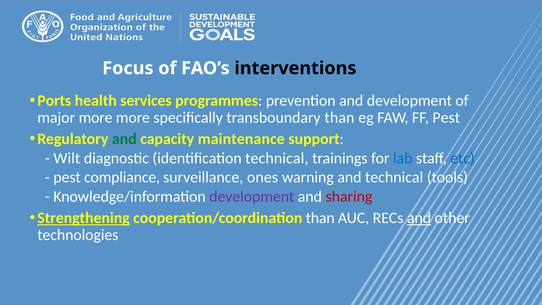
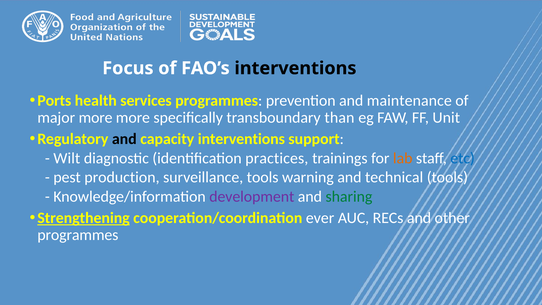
and development: development -> maintenance
FF Pest: Pest -> Unit
and at (124, 139) colour: green -> black
capacity maintenance: maintenance -> interventions
identification technical: technical -> practices
lab colour: blue -> orange
compliance: compliance -> production
surveillance ones: ones -> tools
sharing colour: red -> green
cooperation/coordination than: than -> ever
and at (419, 218) underline: present -> none
technologies at (78, 235): technologies -> programmes
